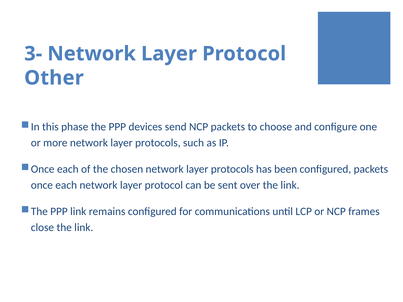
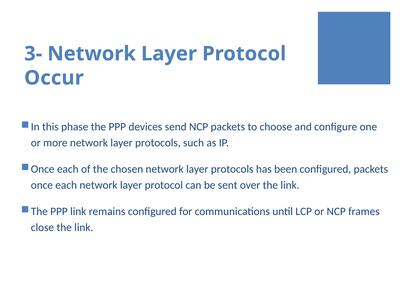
Other: Other -> Occur
